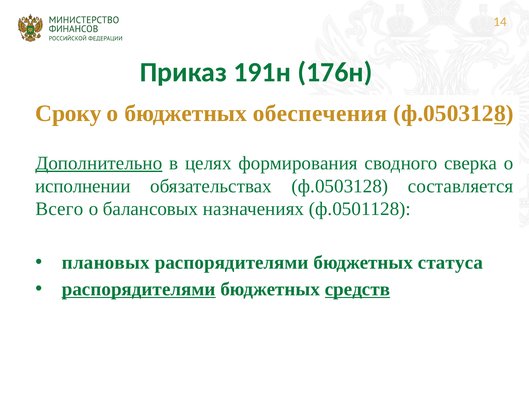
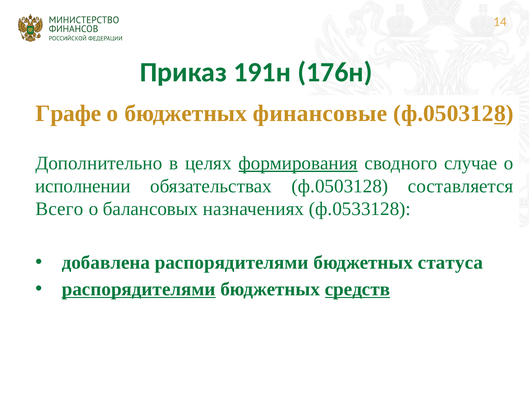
Сроку: Сроку -> Графе
обеспечения: обеспечения -> финансовые
Дополнительно underline: present -> none
формирования underline: none -> present
сверка: сверка -> случае
ф.0501128: ф.0501128 -> ф.0533128
плановых: плановых -> добавлена
